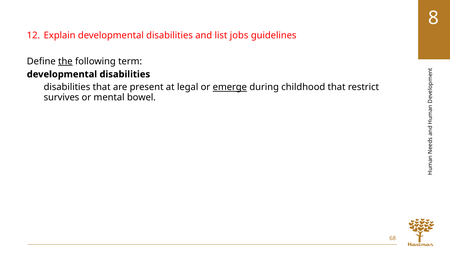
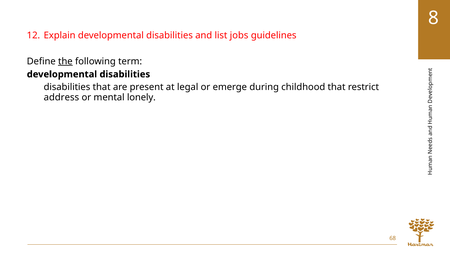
emerge underline: present -> none
survives: survives -> address
bowel: bowel -> lonely
